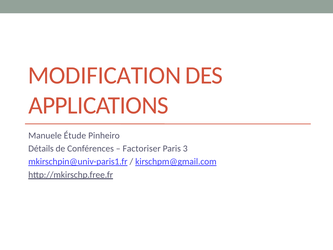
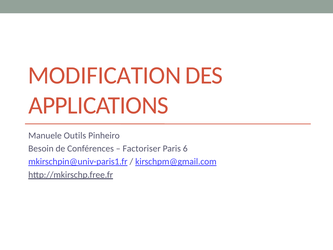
Étude: Étude -> Outils
Détails: Détails -> Besoin
3: 3 -> 6
